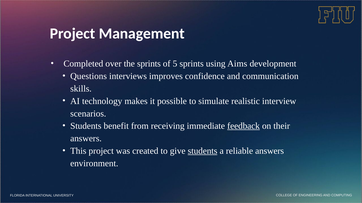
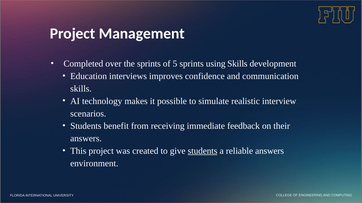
using Aims: Aims -> Skills
Questions: Questions -> Education
feedback underline: present -> none
